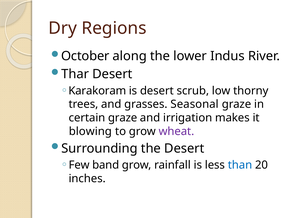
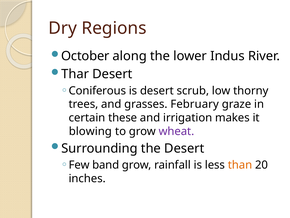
Karakoram: Karakoram -> Coniferous
Seasonal: Seasonal -> February
certain graze: graze -> these
than colour: blue -> orange
